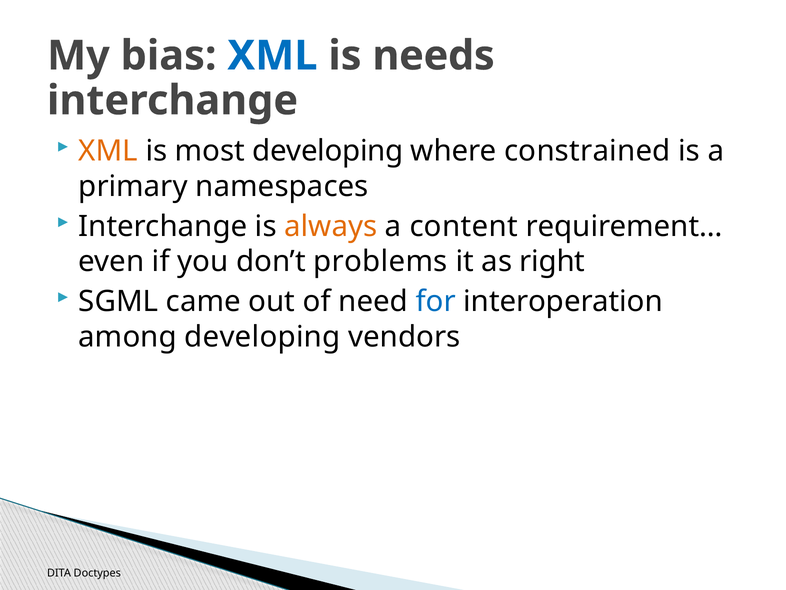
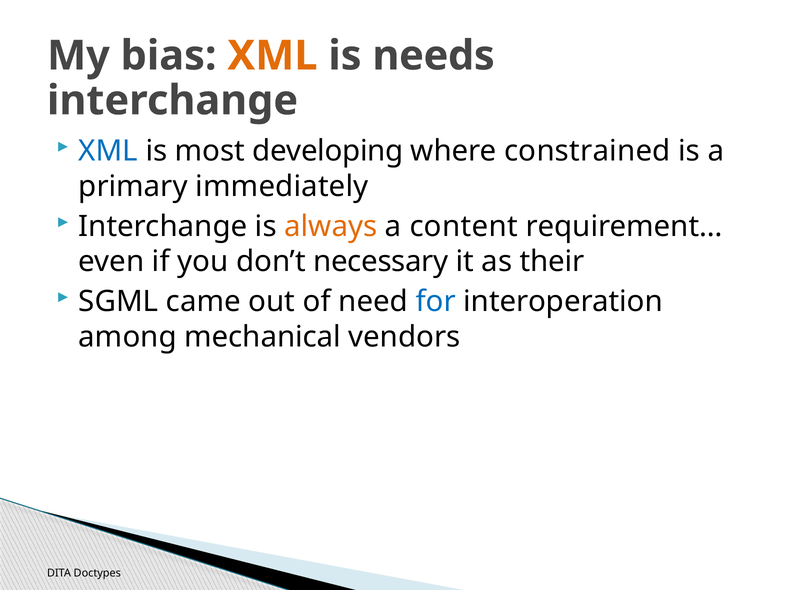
XML at (272, 56) colour: blue -> orange
XML at (108, 151) colour: orange -> blue
namespaces: namespaces -> immediately
problems: problems -> necessary
right: right -> their
among developing: developing -> mechanical
